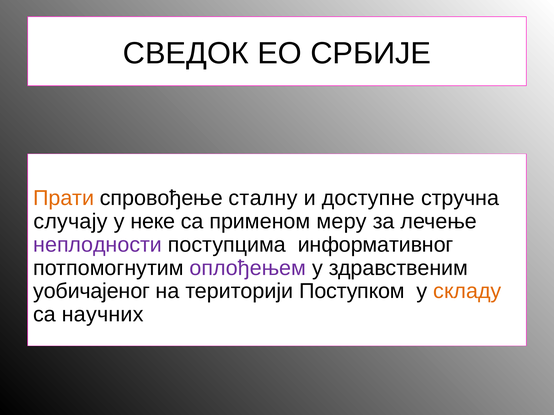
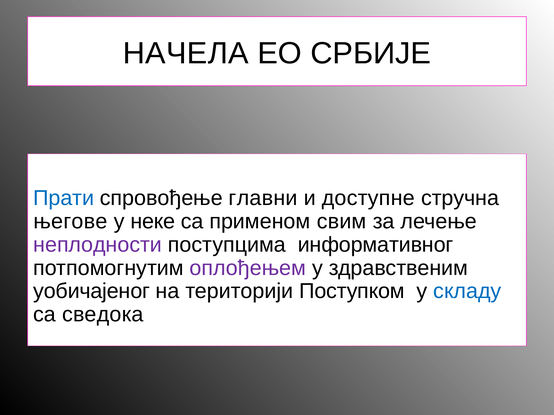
СВЕДОК: СВЕДОК -> НАЧЕЛА
Прати colour: orange -> blue
сталну: сталну -> главни
случају: случају -> његове
меру: меру -> свим
складу colour: orange -> blue
научних: научних -> сведока
